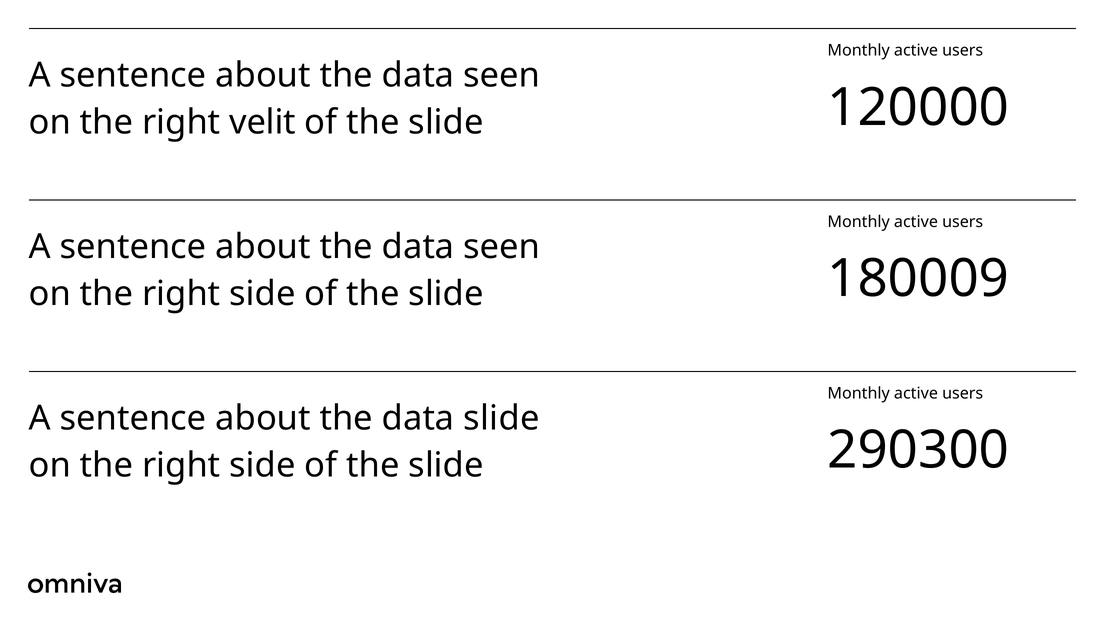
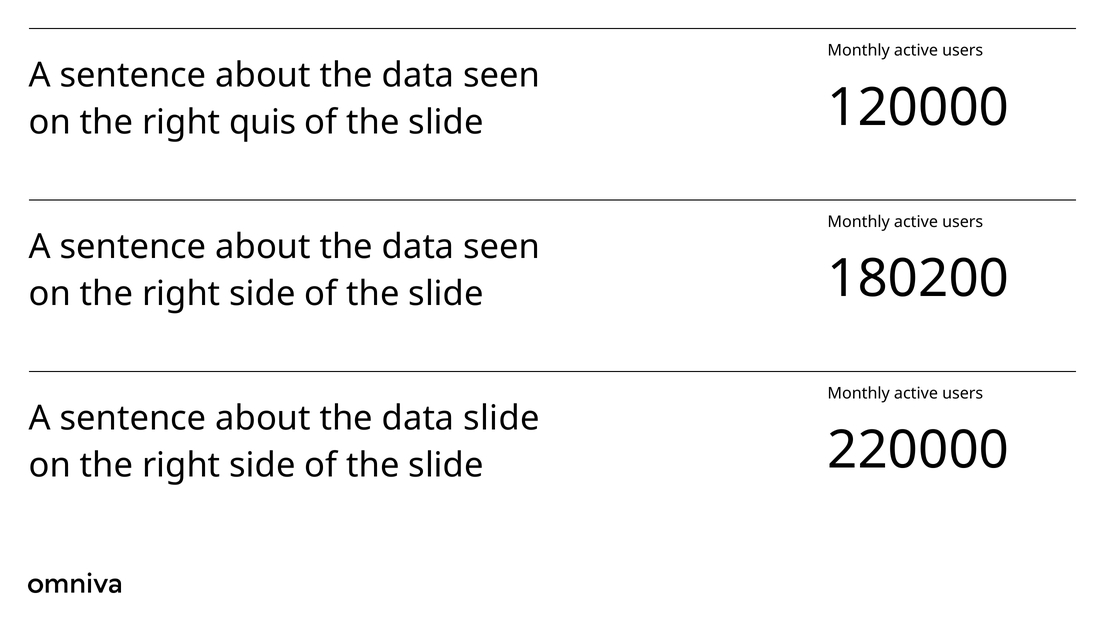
velit: velit -> quis
180009: 180009 -> 180200
290300: 290300 -> 220000
